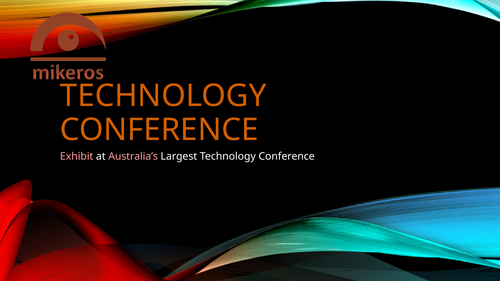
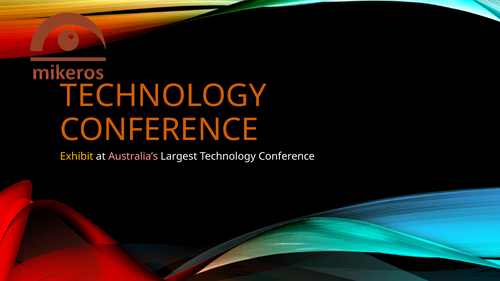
Exhibit colour: pink -> yellow
